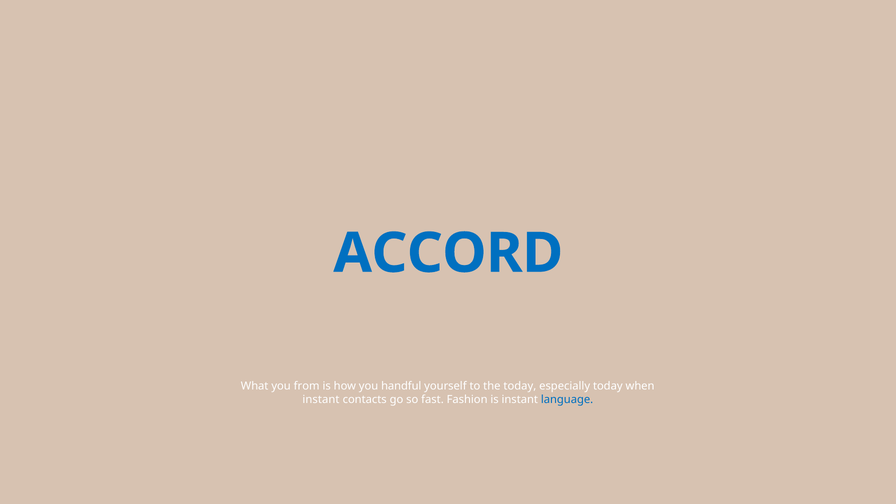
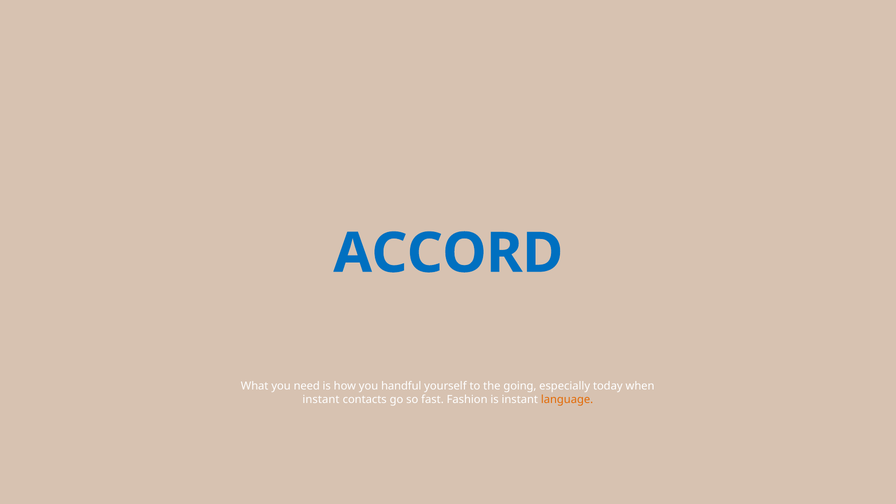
from: from -> need
the today: today -> going
language colour: blue -> orange
